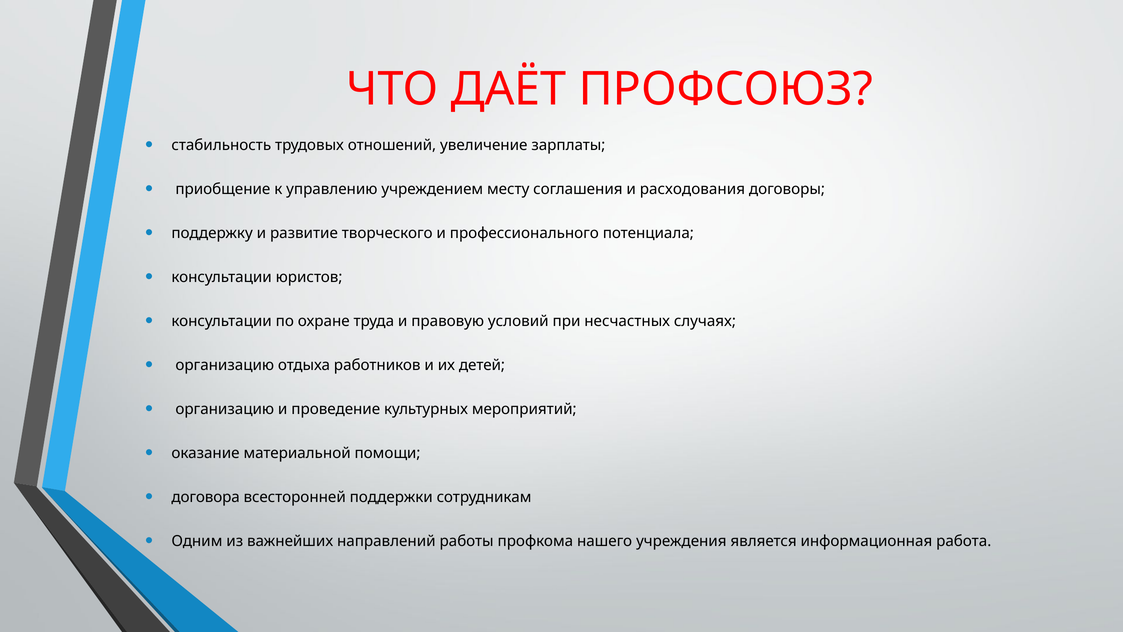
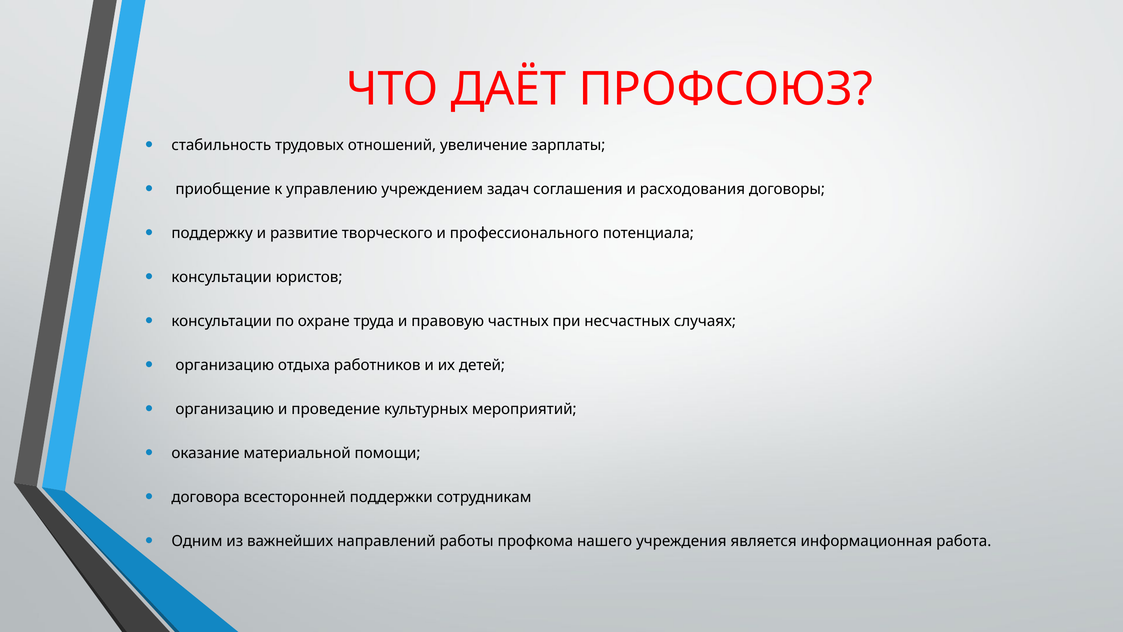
месту: месту -> задач
условий: условий -> частных
